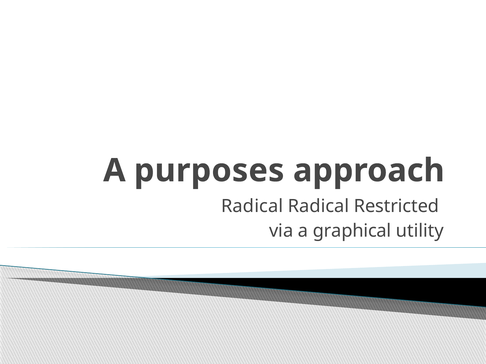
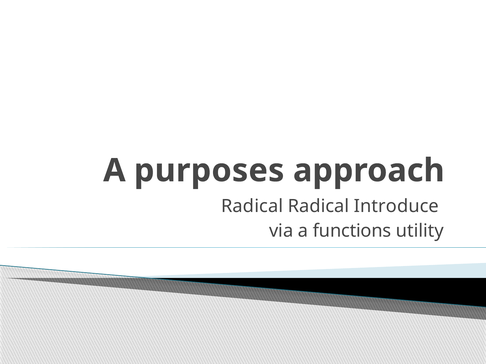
Restricted: Restricted -> Introduce
graphical: graphical -> functions
